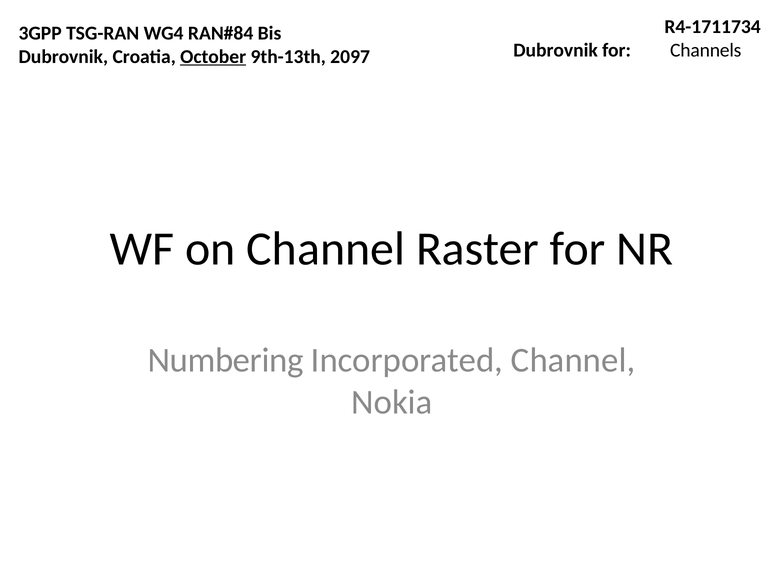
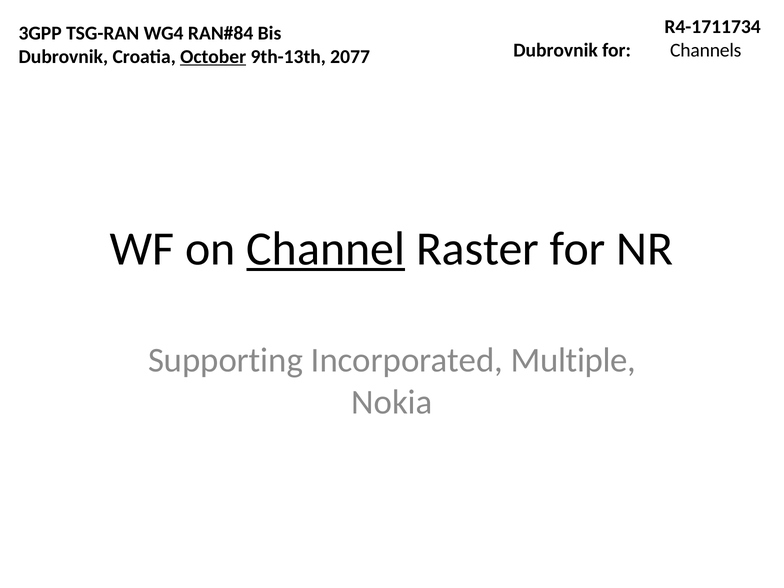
2097: 2097 -> 2077
Channel at (326, 249) underline: none -> present
Numbering: Numbering -> Supporting
Incorporated Channel: Channel -> Multiple
